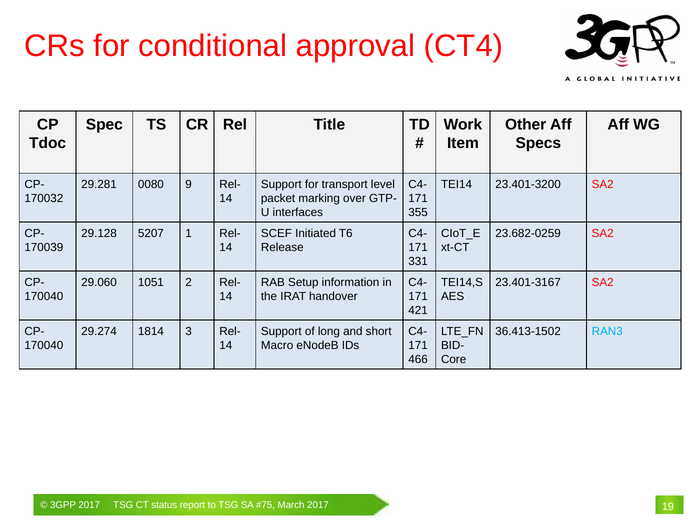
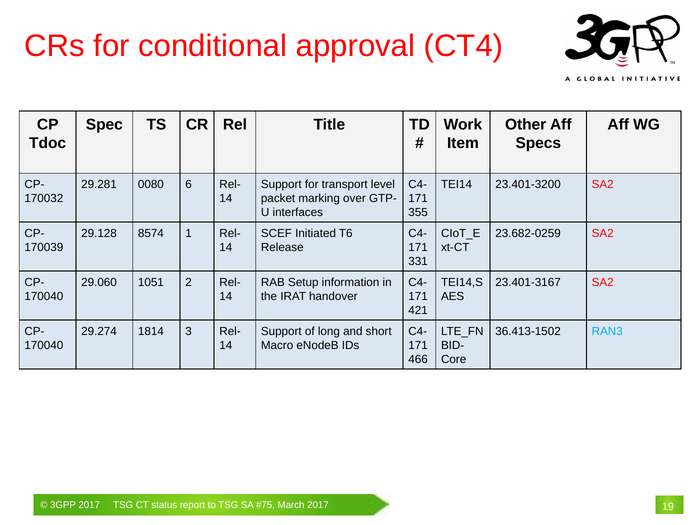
9: 9 -> 6
5207: 5207 -> 8574
